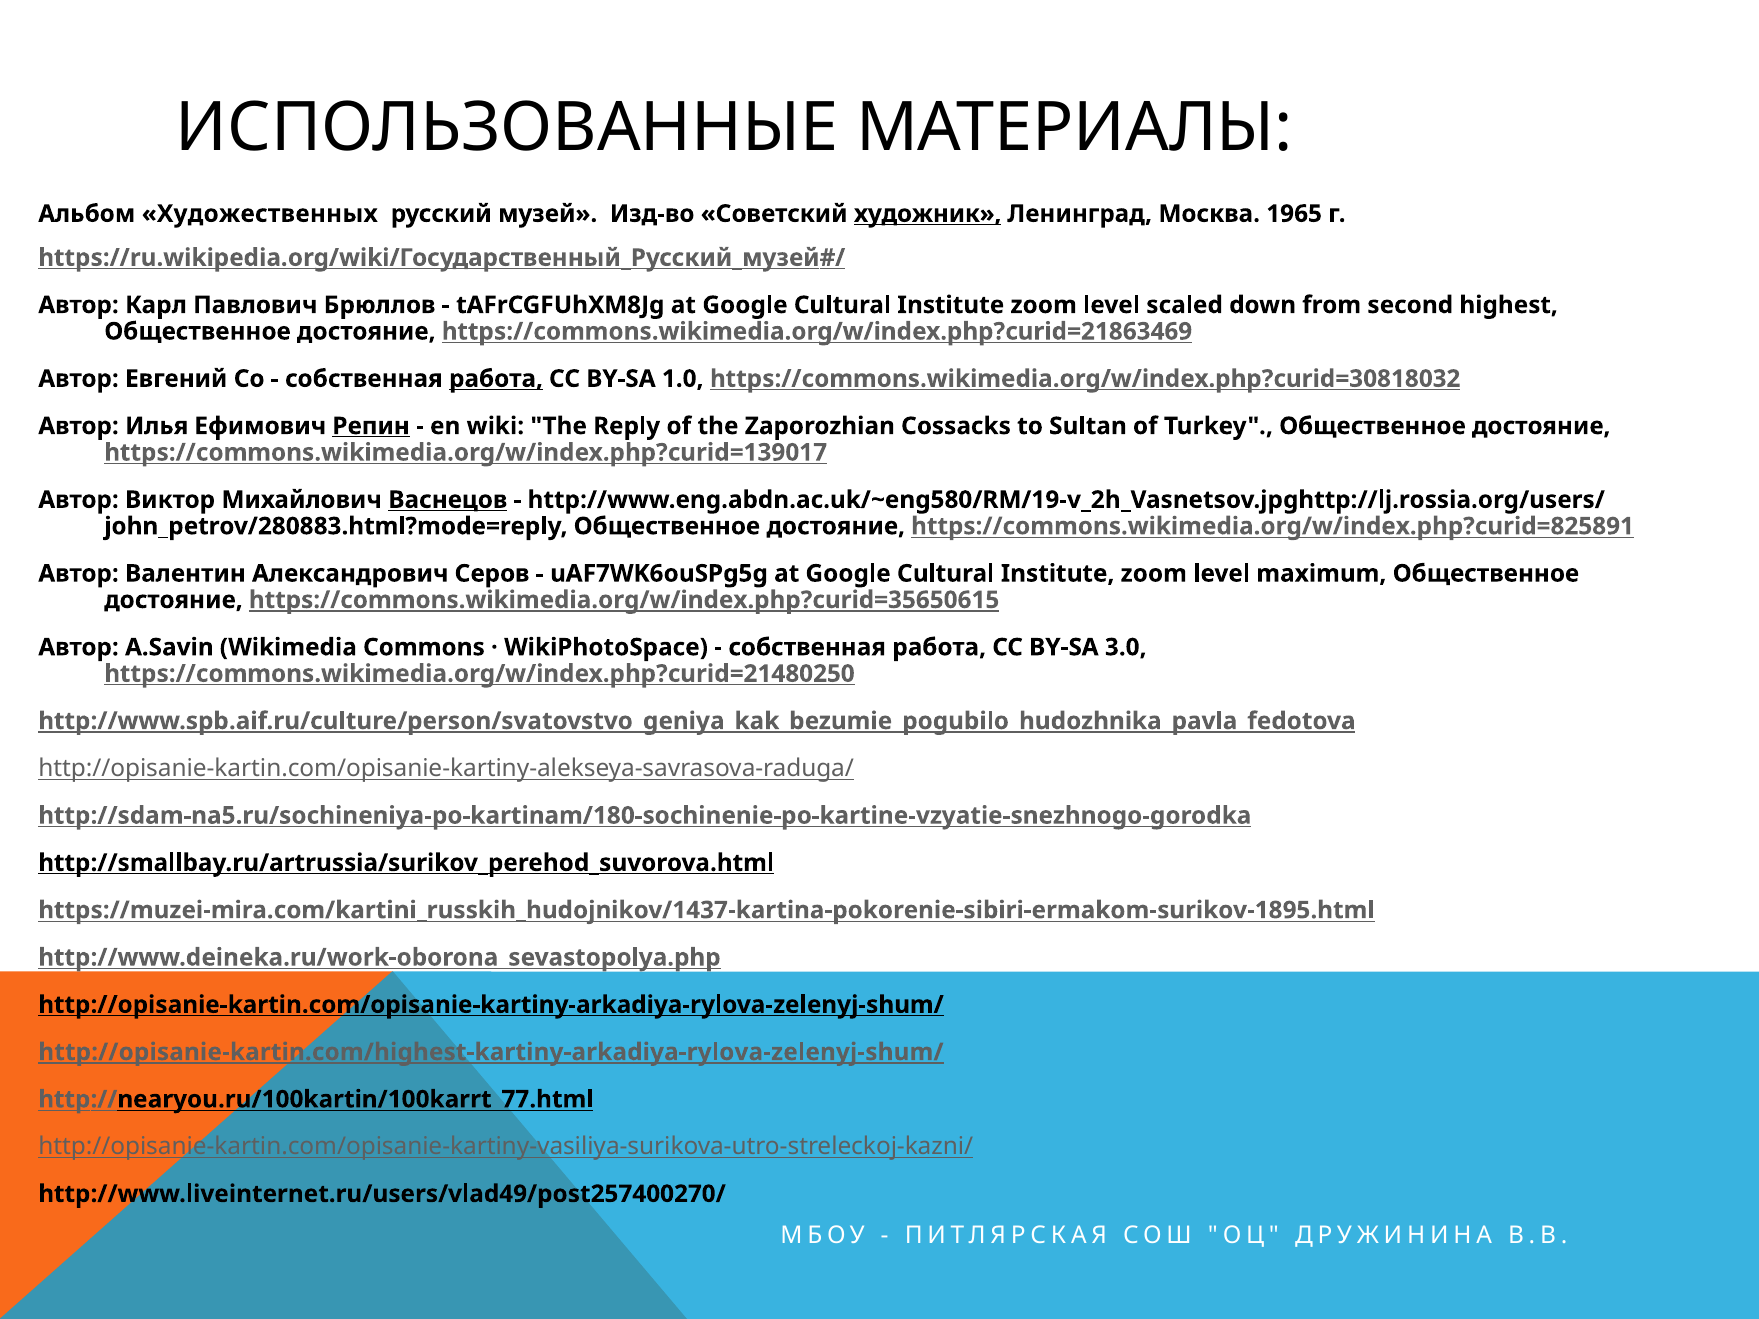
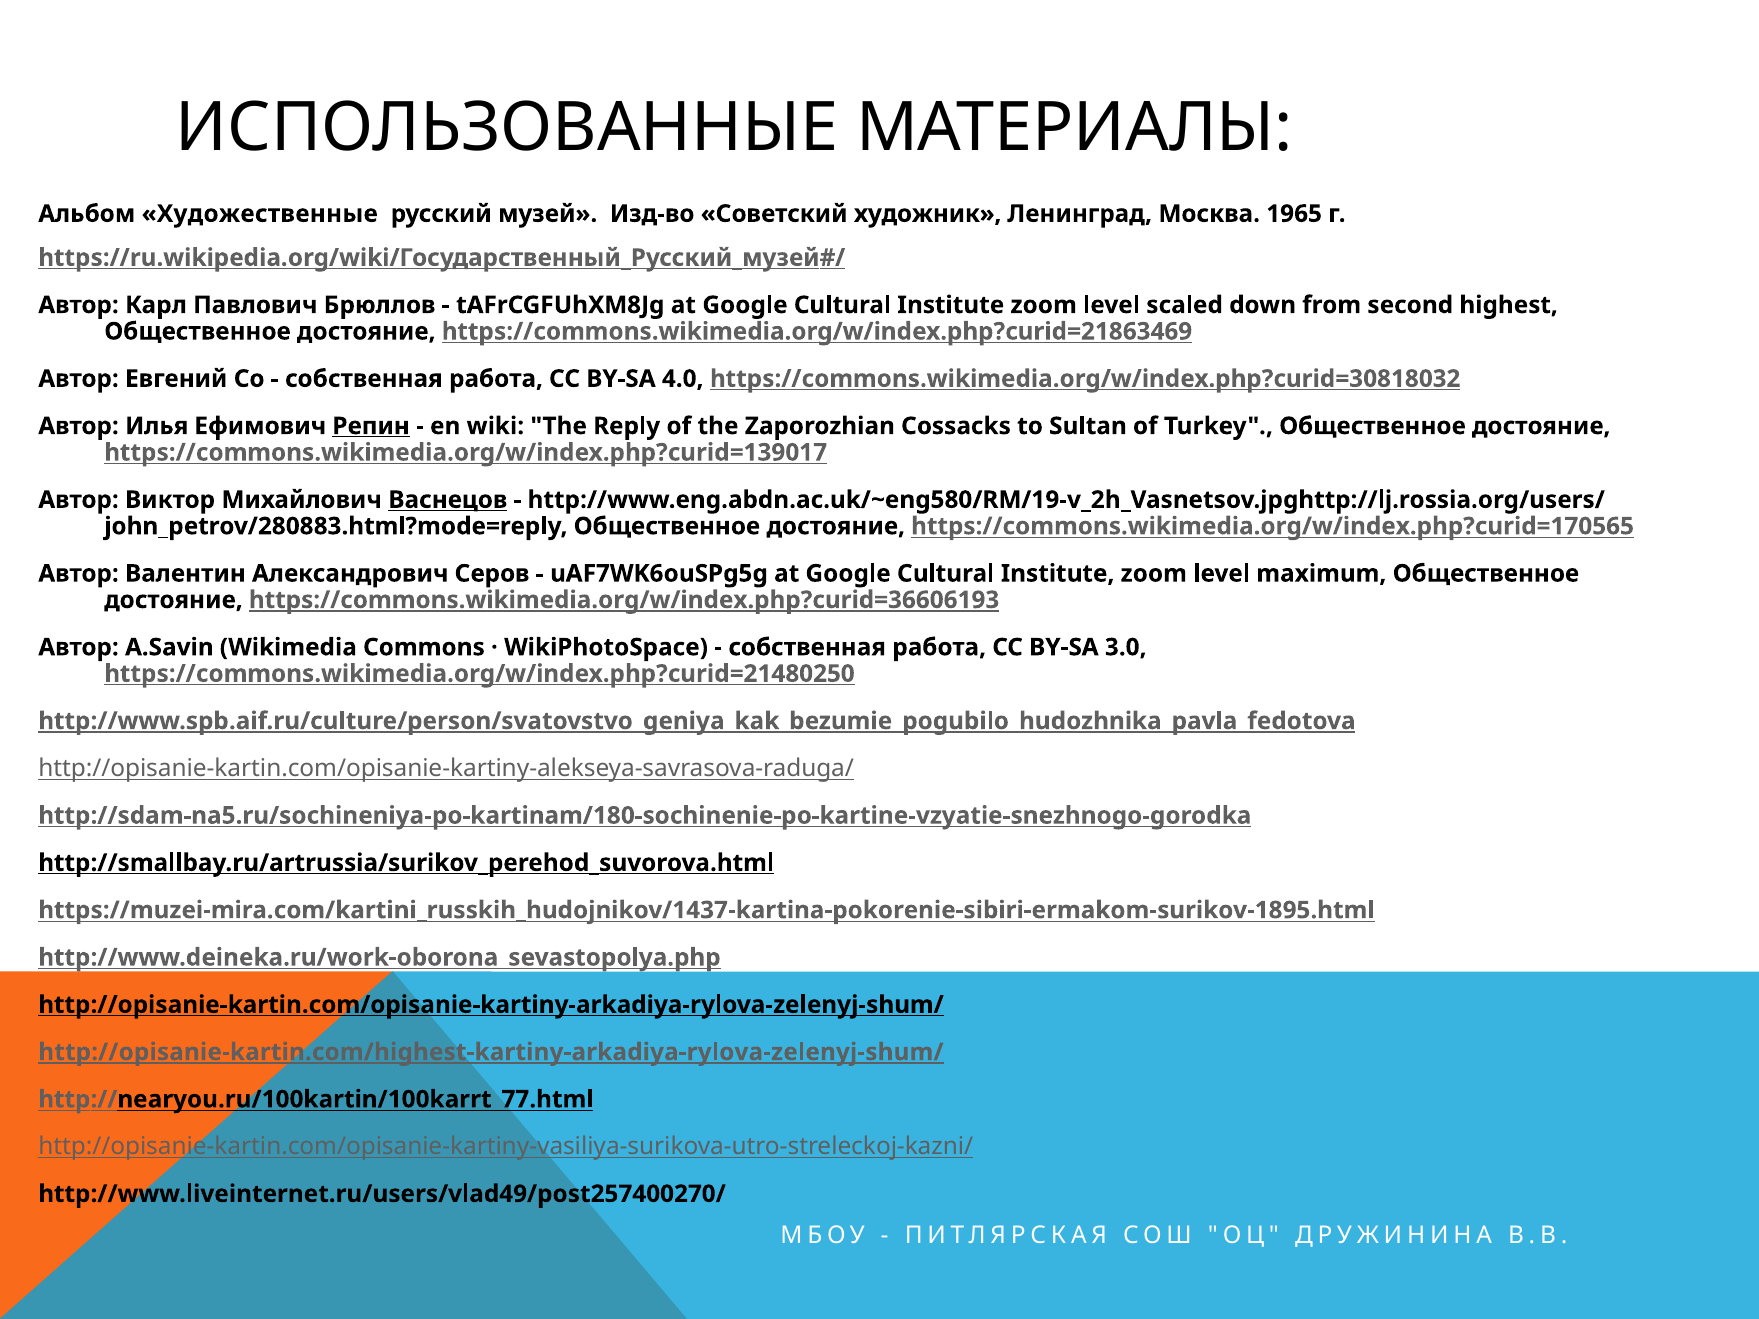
Художественных: Художественных -> Художественные
художник underline: present -> none
работа at (496, 379) underline: present -> none
1.0: 1.0 -> 4.0
https://commons.wikimedia.org/w/index.php?curid=825891: https://commons.wikimedia.org/w/index.php?curid=825891 -> https://commons.wikimedia.org/w/index.php?curid=170565
https://commons.wikimedia.org/w/index.php?curid=35650615: https://commons.wikimedia.org/w/index.php?curid=35650615 -> https://commons.wikimedia.org/w/index.php?curid=36606193
